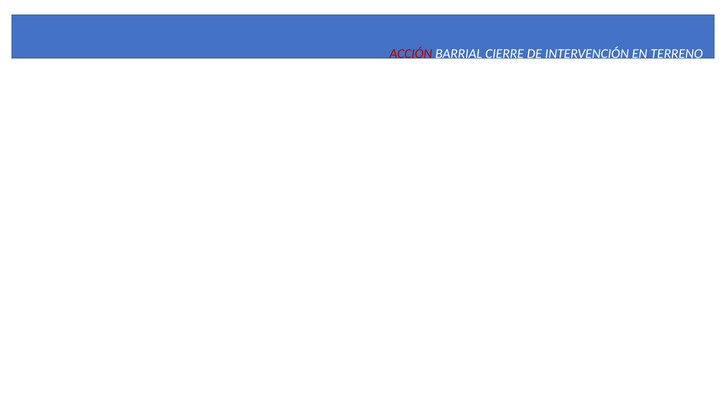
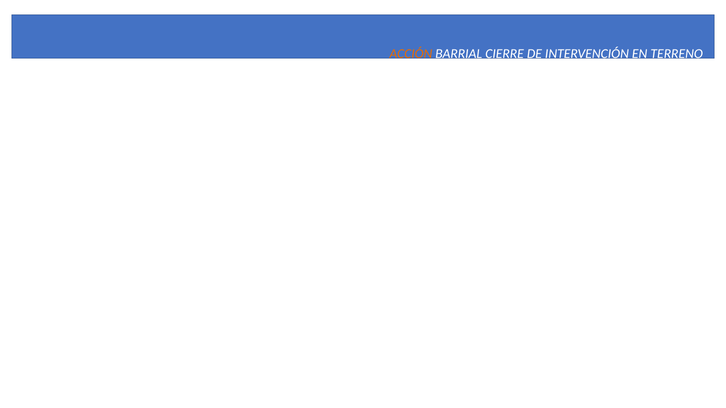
ACCIÓN colour: red -> orange
